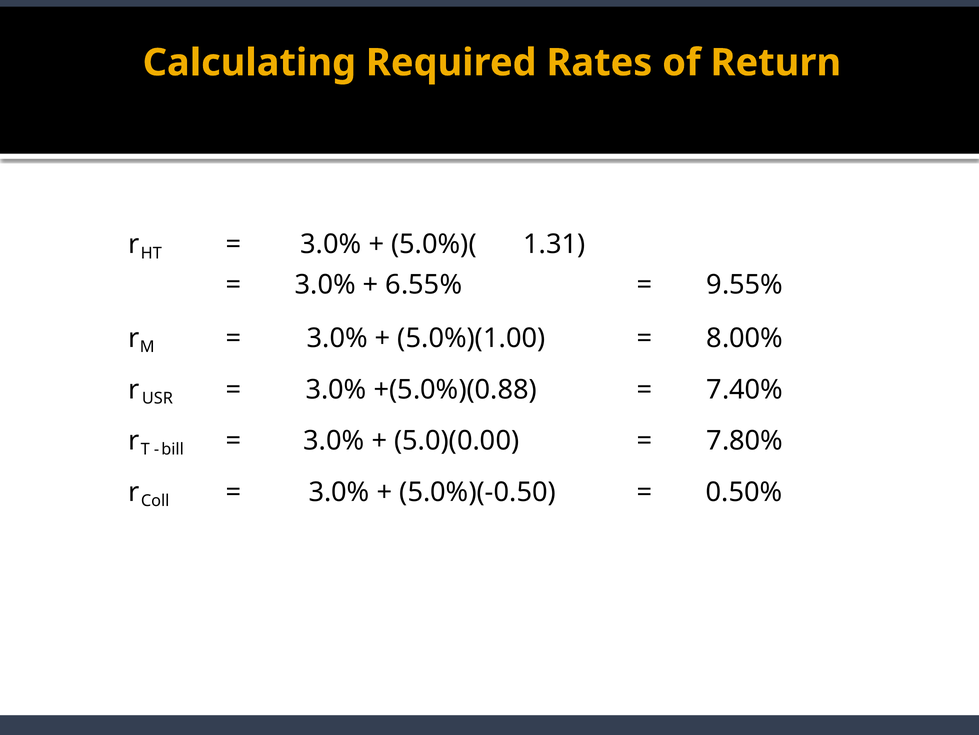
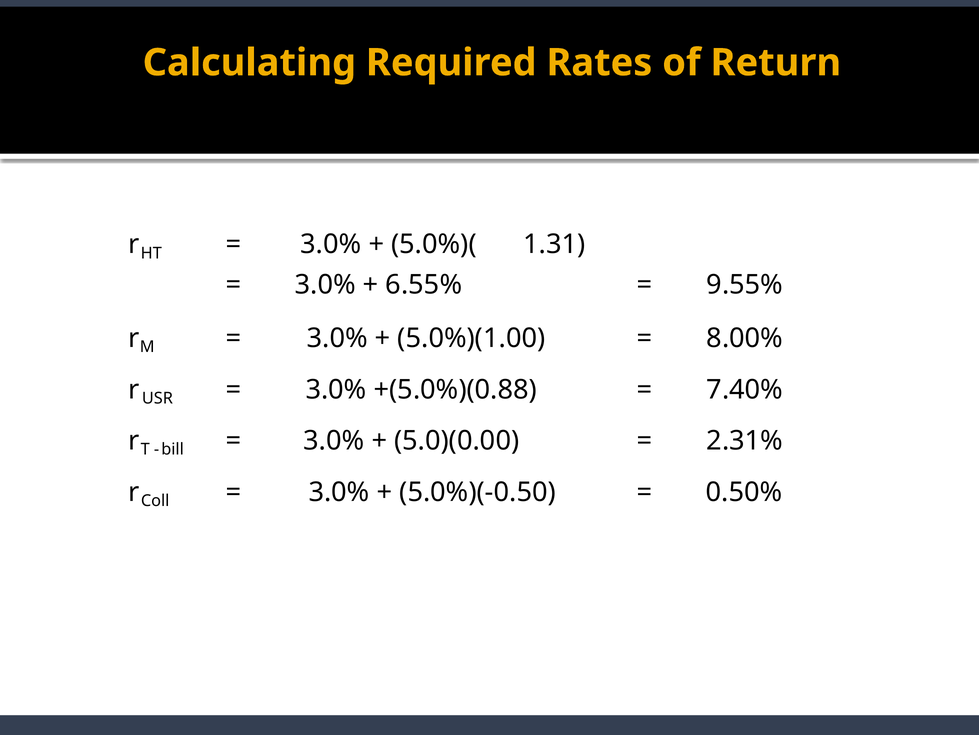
7.80%: 7.80% -> 2.31%
